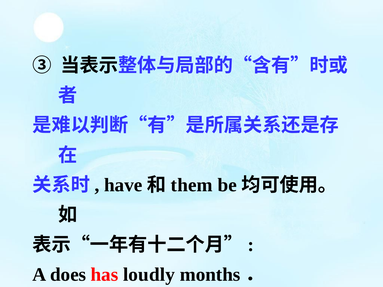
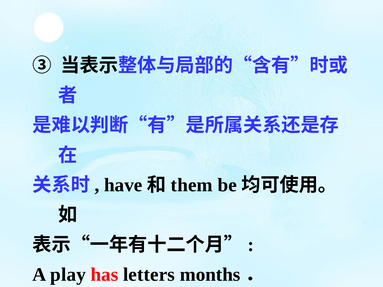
does: does -> play
loudly: loudly -> letters
